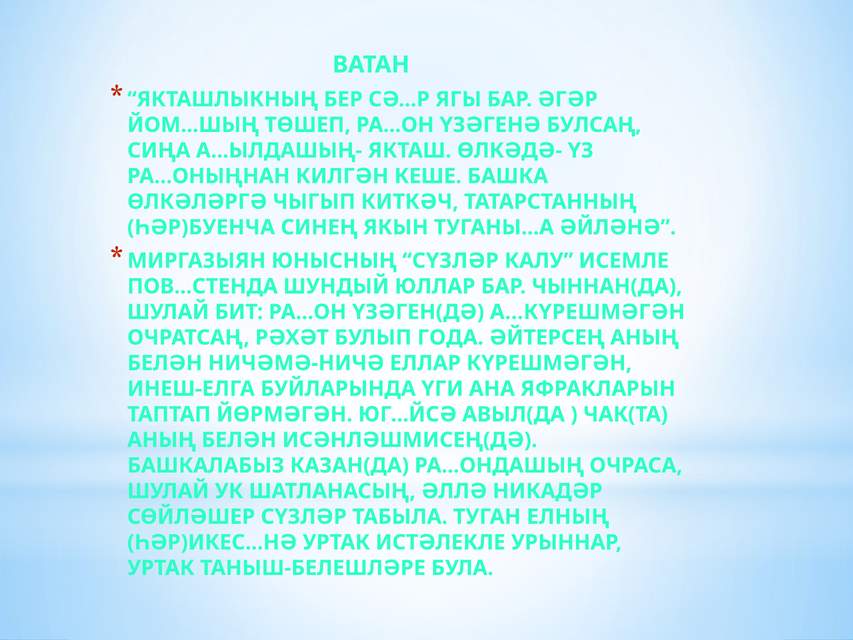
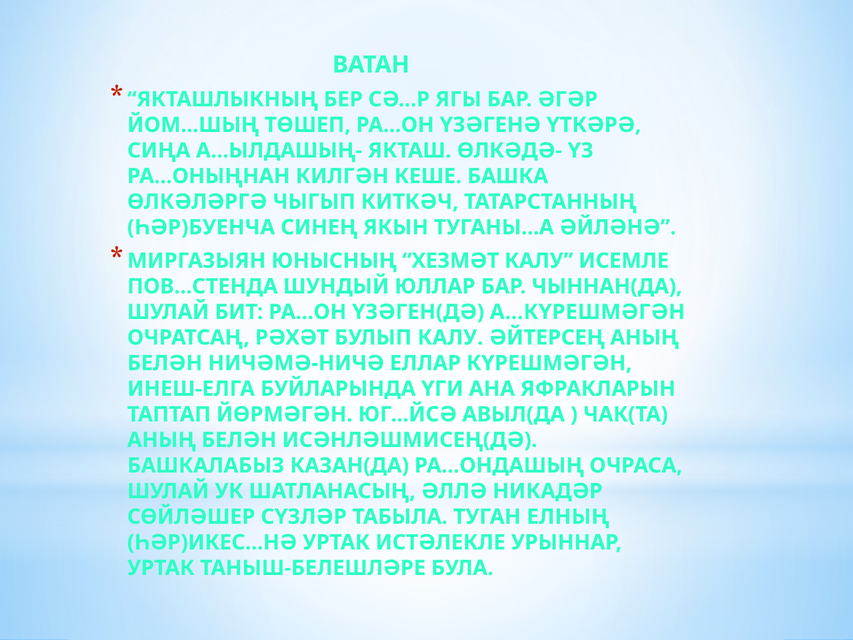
БУЛСАҢ: БУЛСАҢ -> ҮТКӘРӘ
ЮНЫСНЫҢ СҮЗЛӘР: СҮЗЛӘР -> ХЕЗМӘТ
БУЛЫП ГОДА: ГОДА -> КАЛУ
